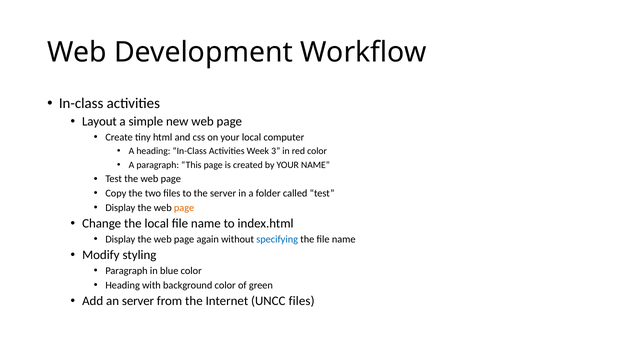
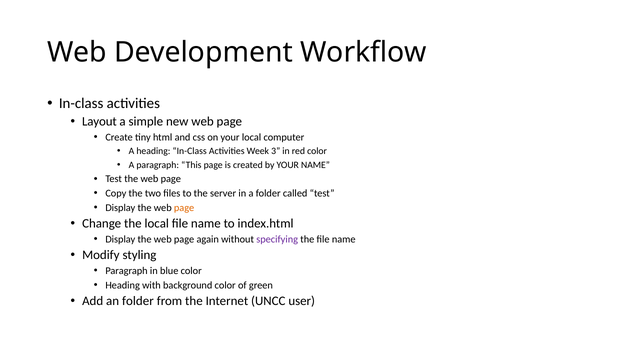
specifying colour: blue -> purple
an server: server -> folder
UNCC files: files -> user
